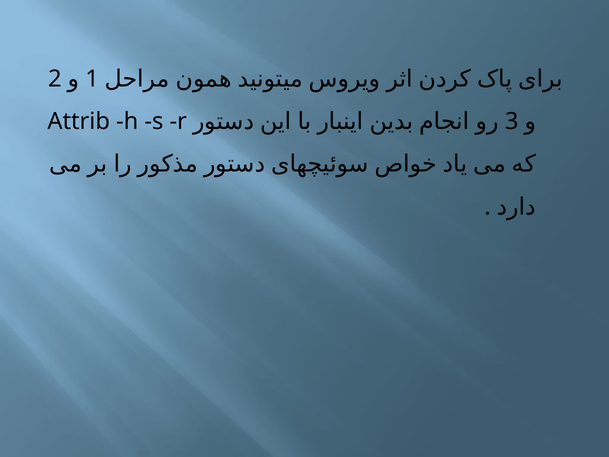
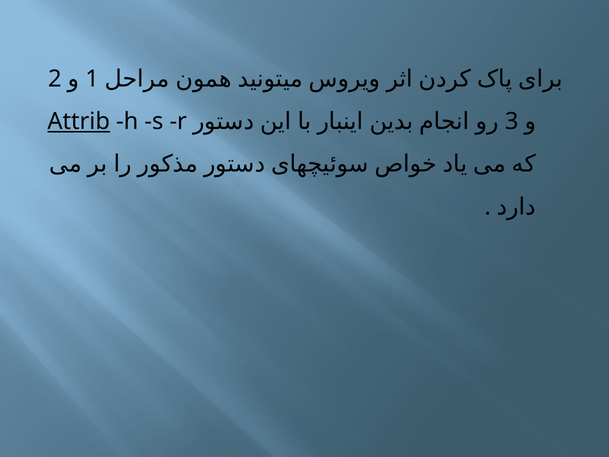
Attrib underline: none -> present
